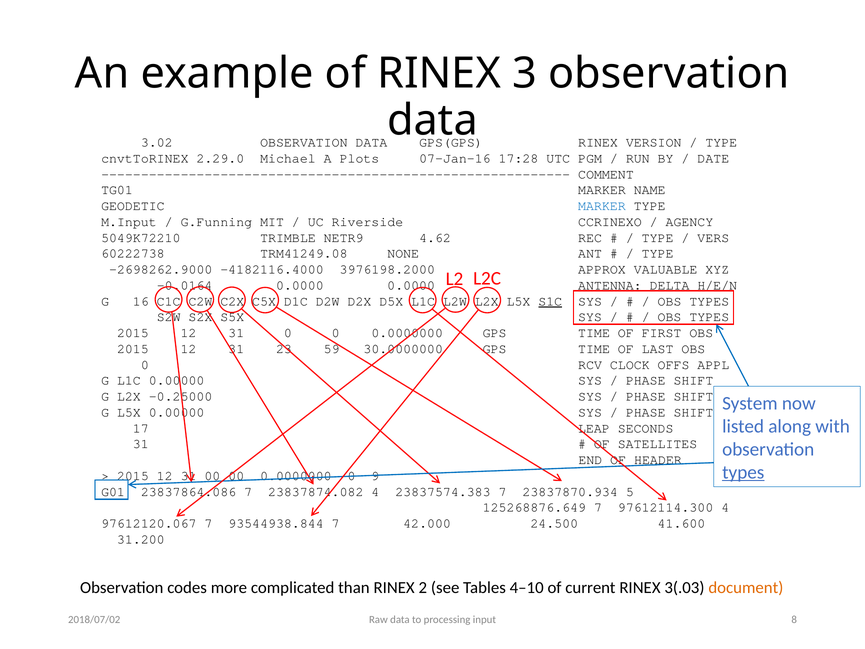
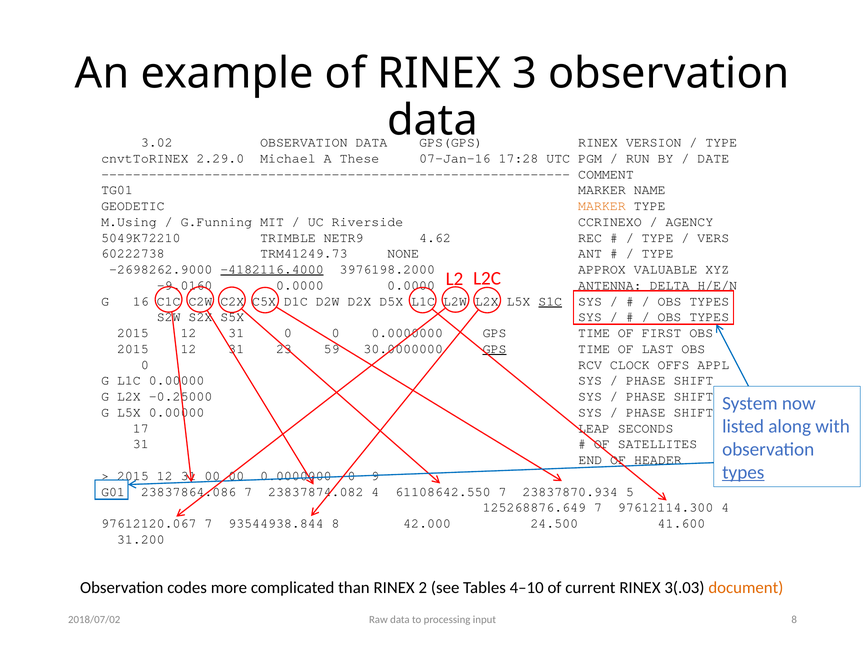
Plots: Plots -> These
MARKER at (602, 206) colour: blue -> orange
M.Input: M.Input -> M.Using
TRM41249.08: TRM41249.08 -> TRM41249.73
-4182116.4000 underline: none -> present
-0.0164: -0.0164 -> -9.0160
GPS at (495, 349) underline: none -> present
23837574.383: 23837574.383 -> 61108642.550
93544938.844 7: 7 -> 8
